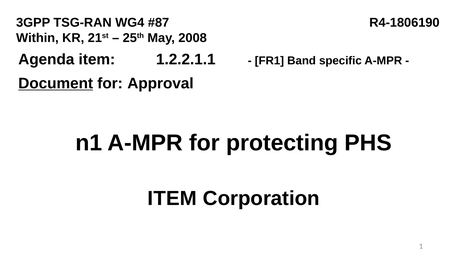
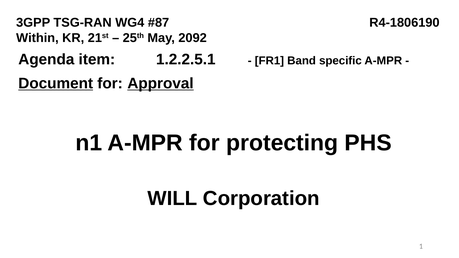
2008: 2008 -> 2092
1.2.2.1.1: 1.2.2.1.1 -> 1.2.2.5.1
Approval underline: none -> present
ITEM at (172, 199): ITEM -> WILL
